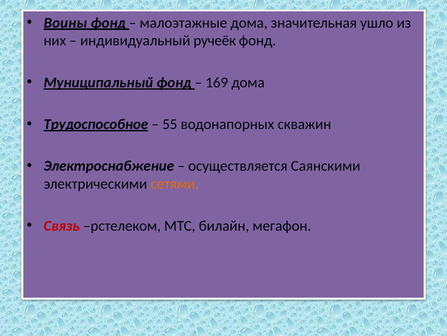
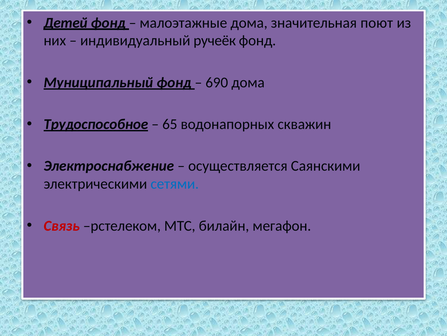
Воины: Воины -> Детей
ушло: ушло -> поют
169: 169 -> 690
55: 55 -> 65
сетями colour: orange -> blue
